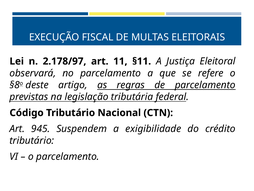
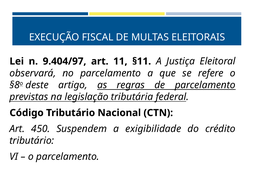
2.178/97: 2.178/97 -> 9.404/97
945: 945 -> 450
